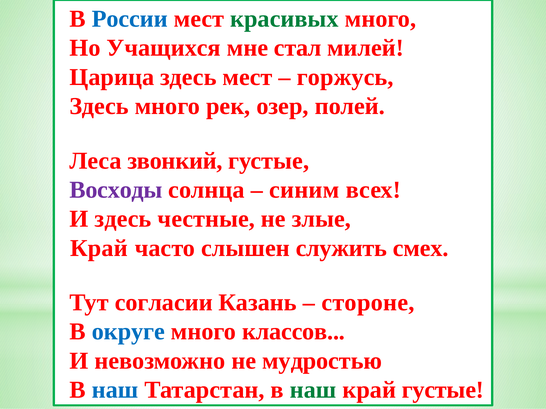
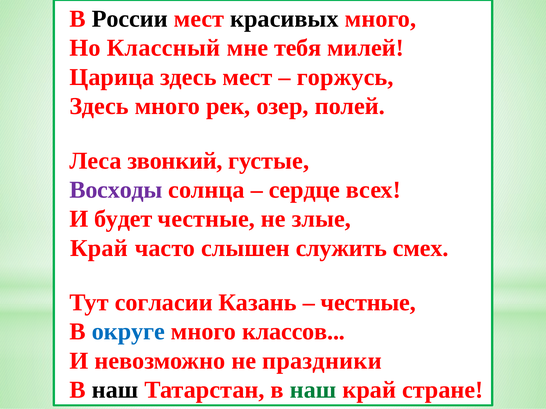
России colour: blue -> black
красивых colour: green -> black
Учащихся: Учащихся -> Классный
стал: стал -> тебя
синим: синим -> сердце
И здесь: здесь -> будет
стороне at (368, 303): стороне -> честные
мудростью: мудростью -> праздники
наш at (115, 390) colour: blue -> black
край густые: густые -> стране
